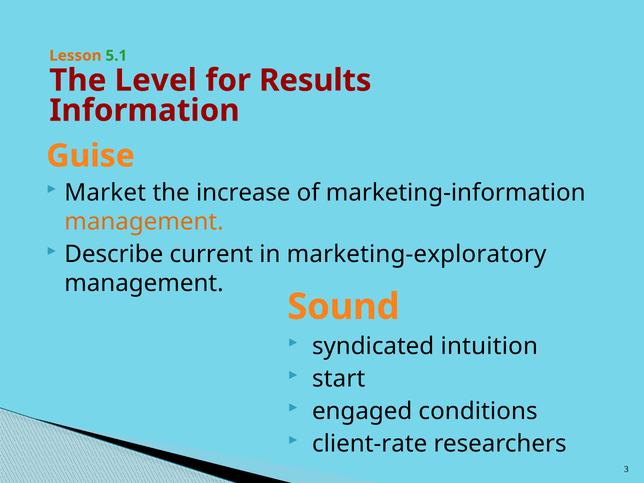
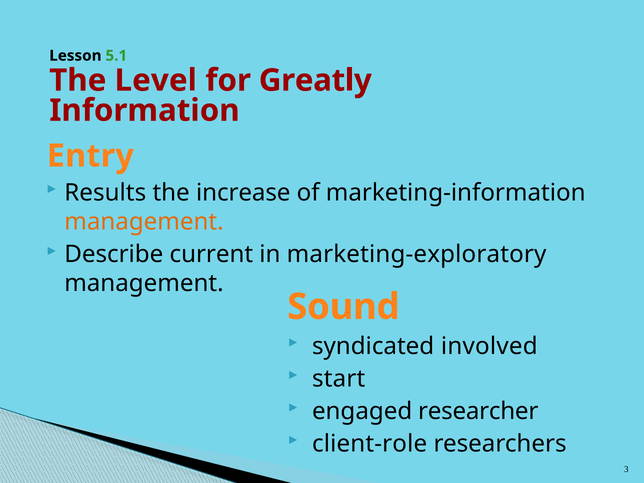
Lesson colour: orange -> black
Results: Results -> Greatly
Guise: Guise -> Entry
Market: Market -> Results
intuition: intuition -> involved
conditions: conditions -> researcher
client-rate: client-rate -> client-role
